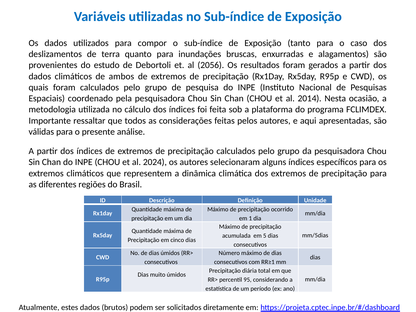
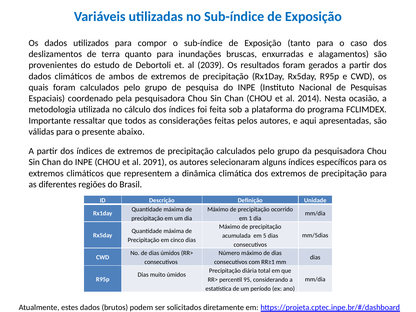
2056: 2056 -> 2039
análise: análise -> abaixo
2024: 2024 -> 2091
